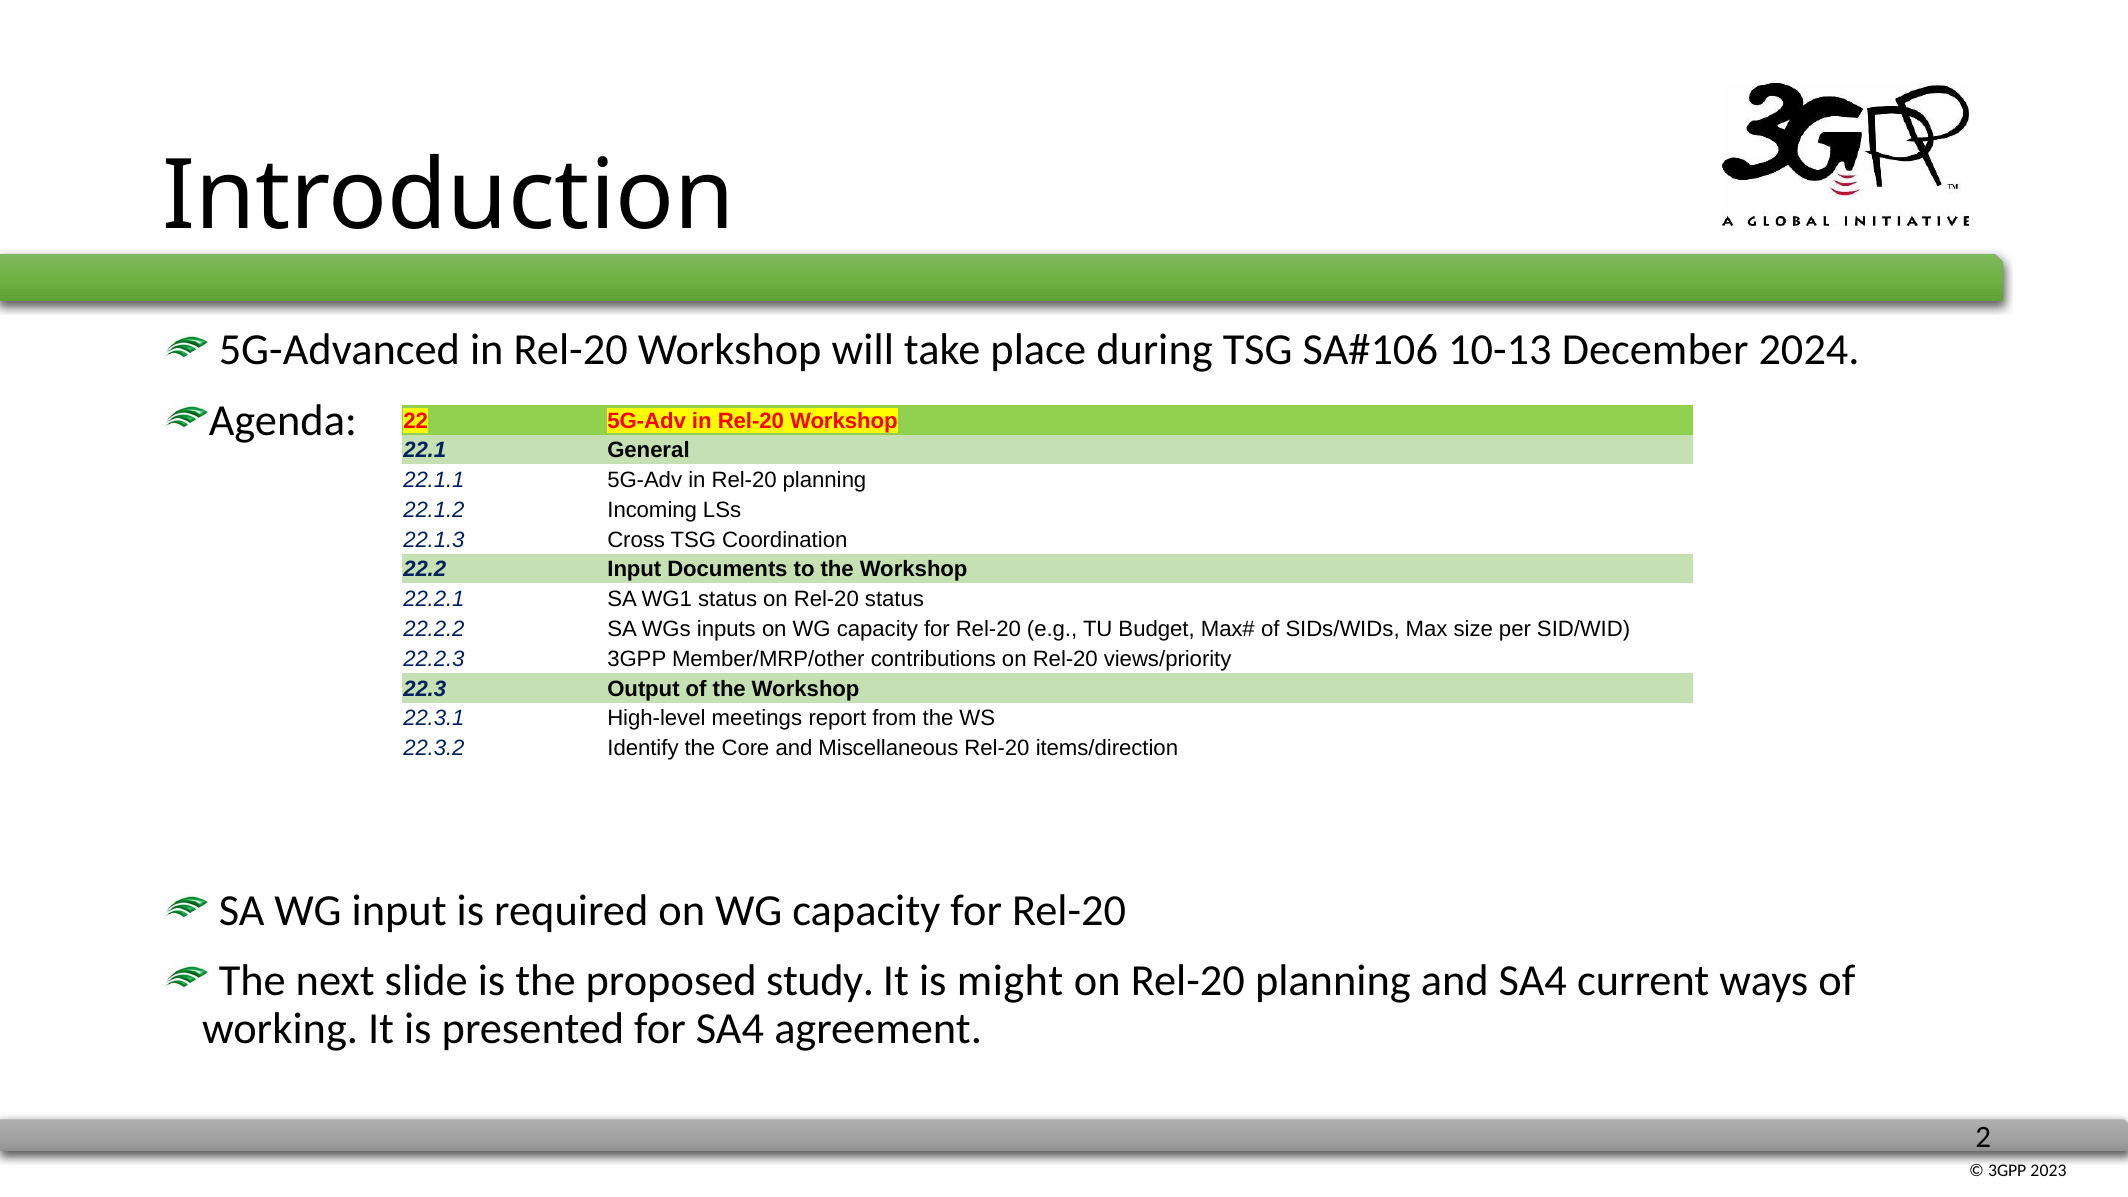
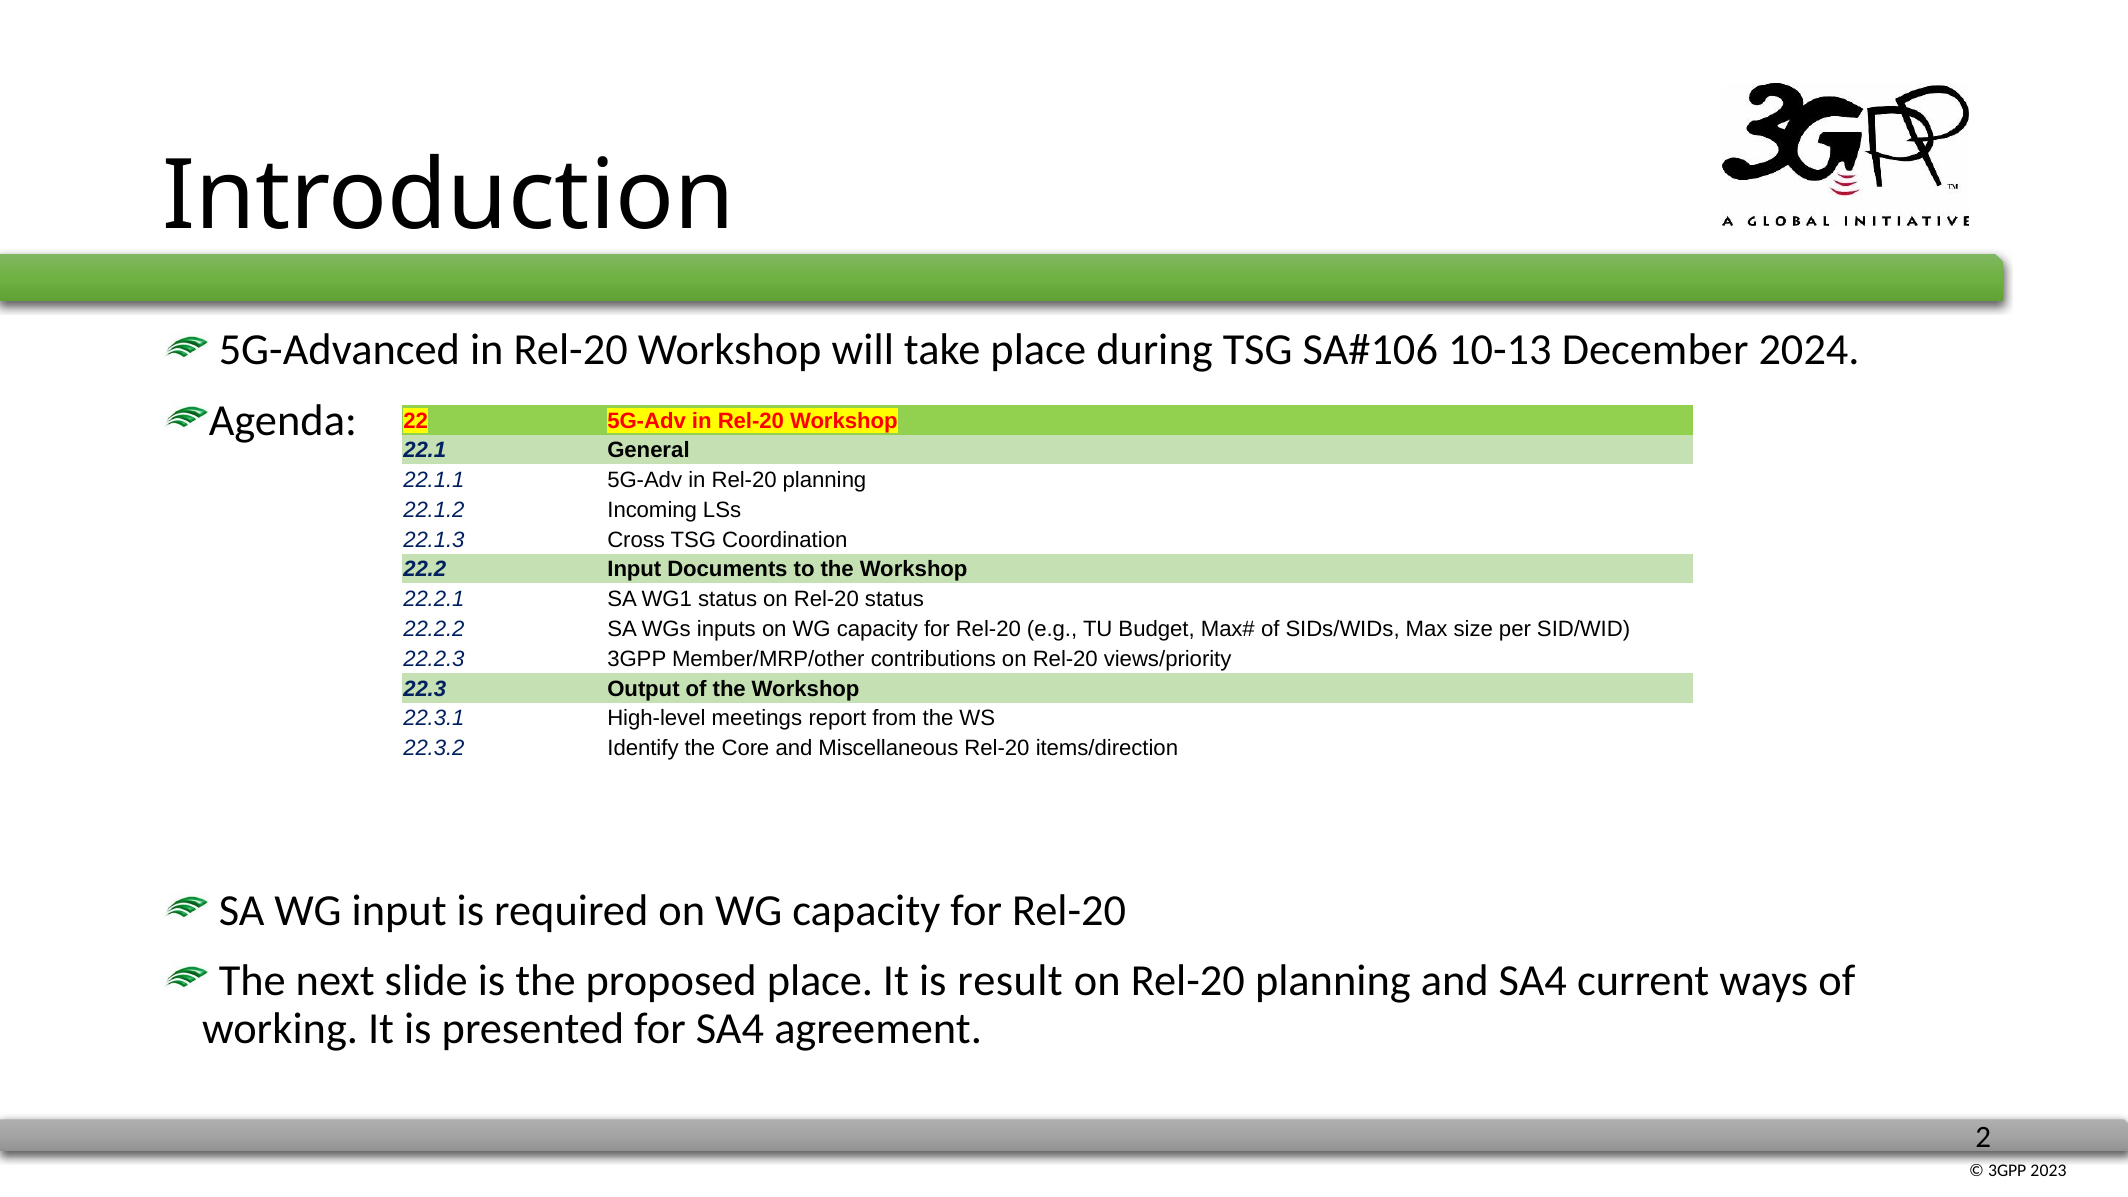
proposed study: study -> place
might: might -> result
